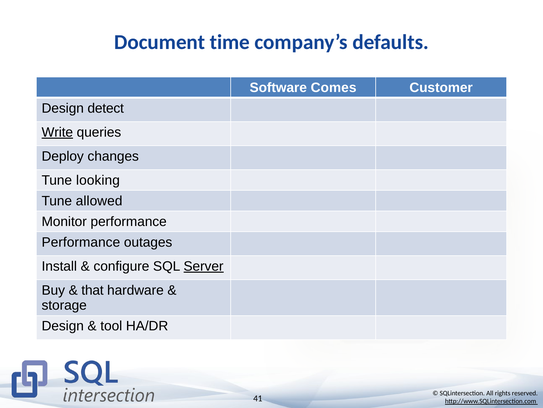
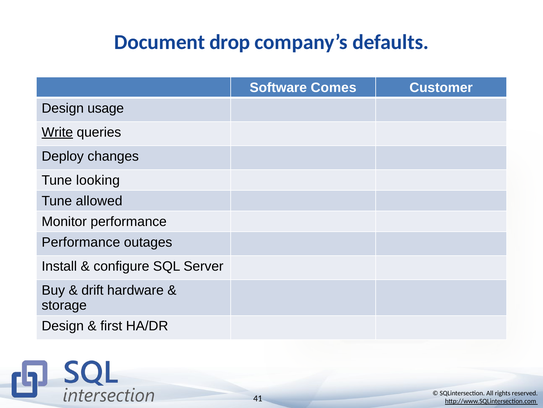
time: time -> drop
detect: detect -> usage
Server underline: present -> none
that: that -> drift
tool: tool -> first
